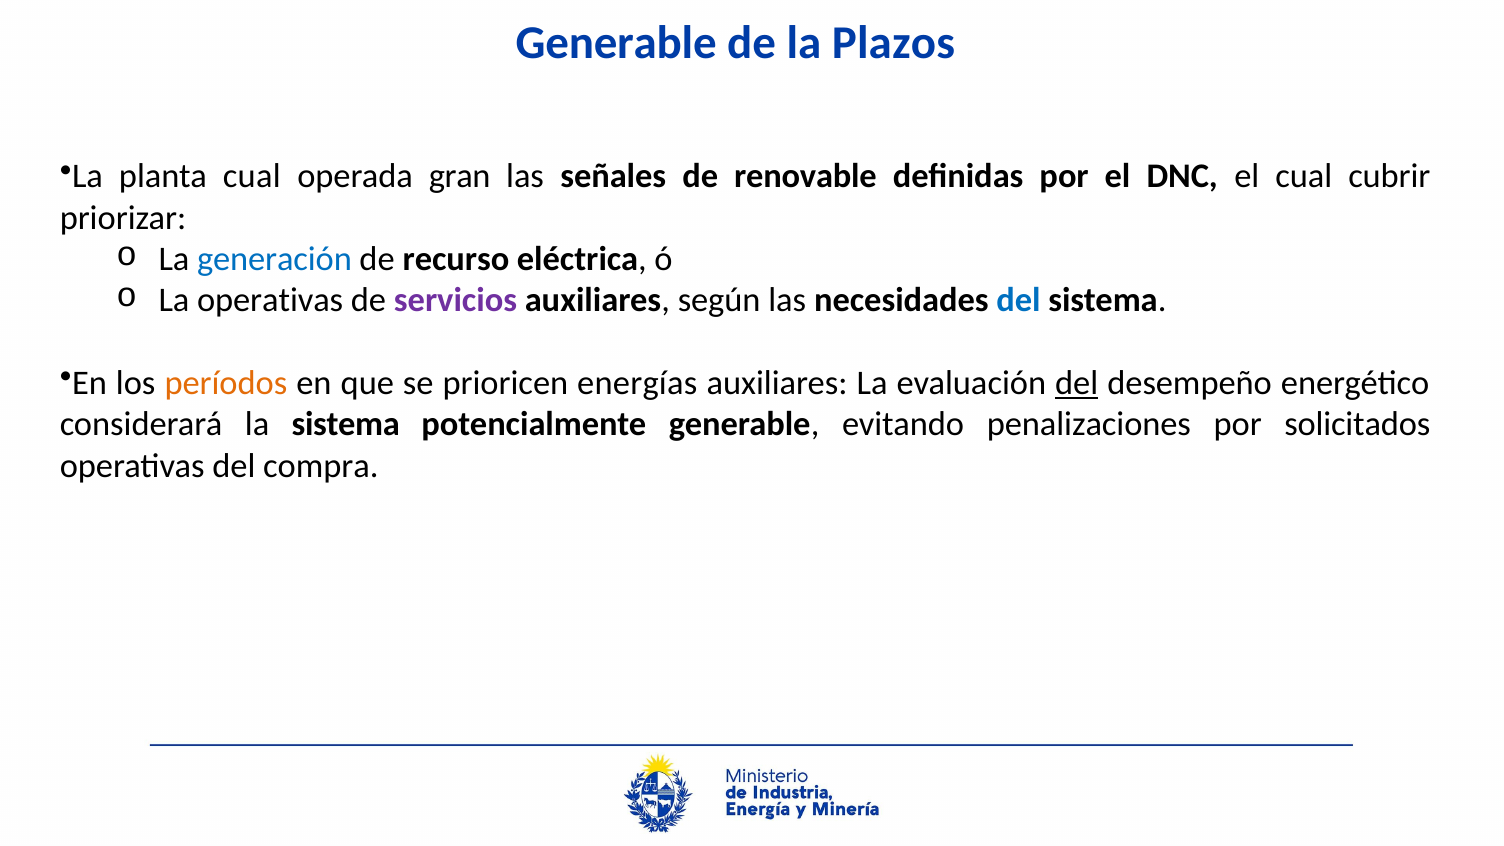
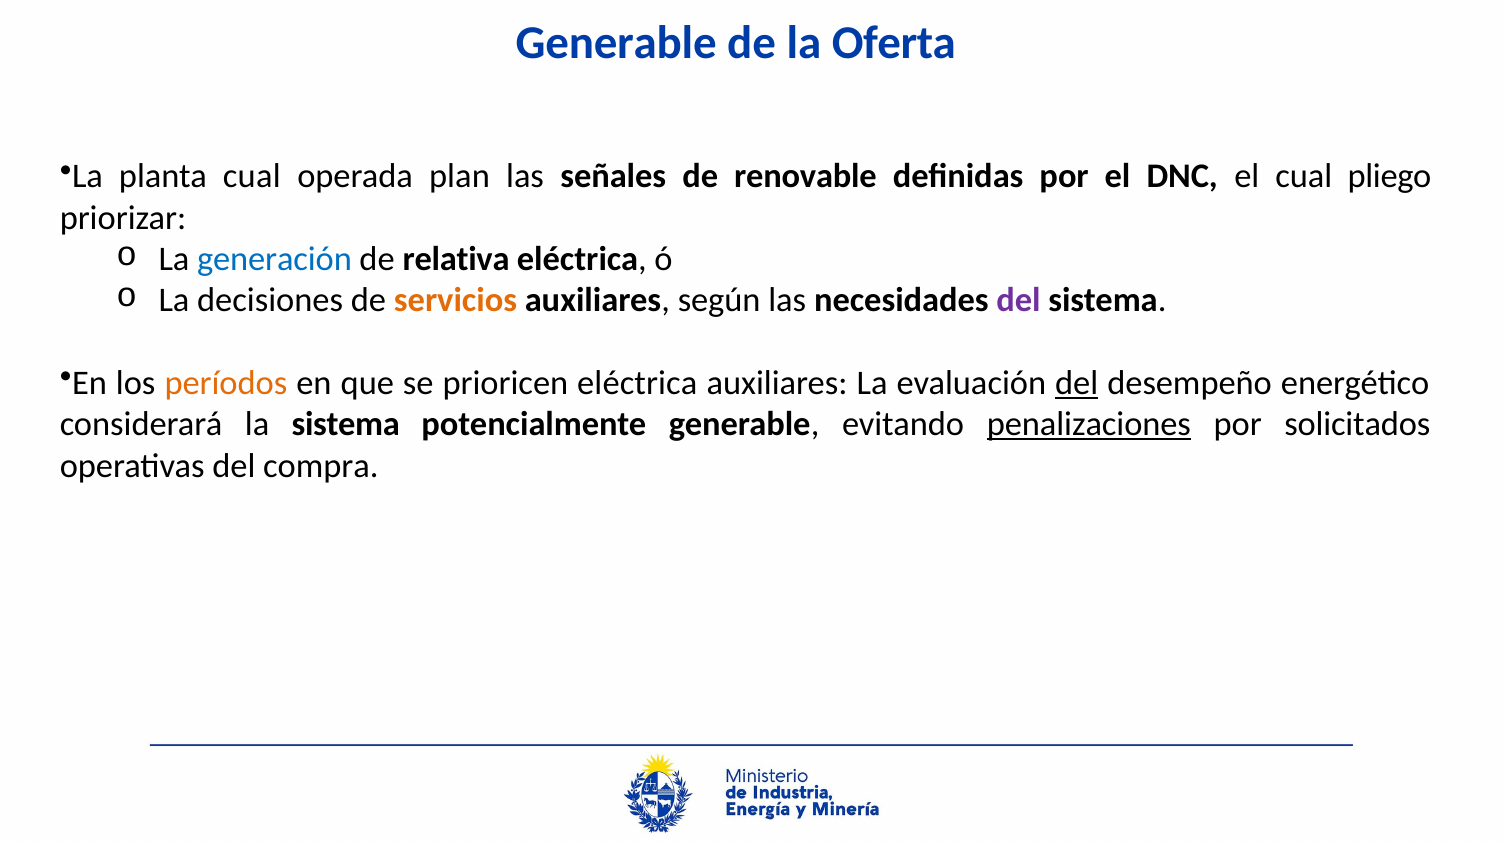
Plazos: Plazos -> Oferta
gran: gran -> plan
cubrir: cubrir -> pliego
recurso: recurso -> relativa
La operativas: operativas -> decisiones
servicios colour: purple -> orange
del at (1018, 300) colour: blue -> purple
prioricen energías: energías -> eléctrica
penalizaciones underline: none -> present
